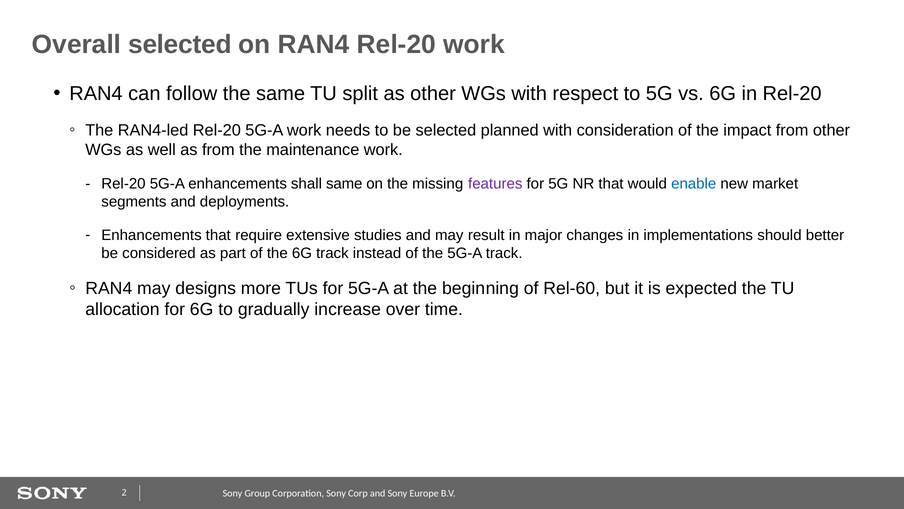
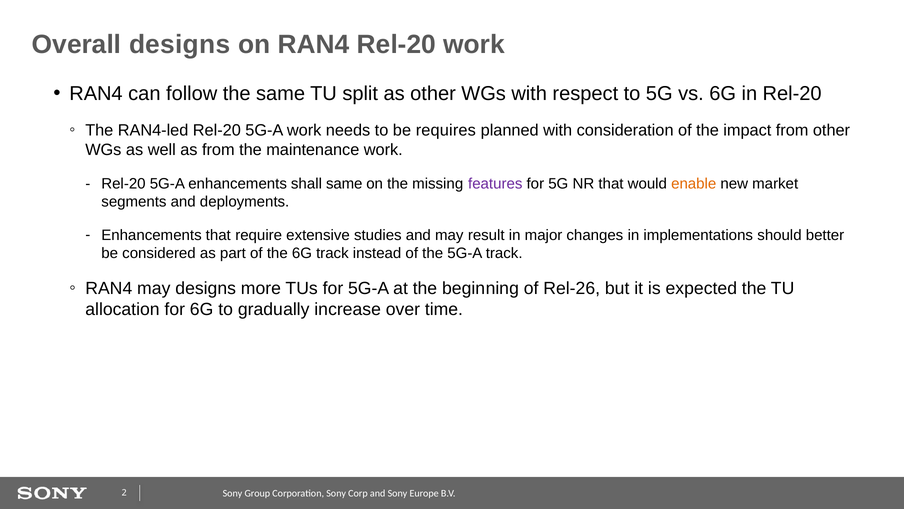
Overall selected: selected -> designs
be selected: selected -> requires
enable colour: blue -> orange
Rel-60: Rel-60 -> Rel-26
